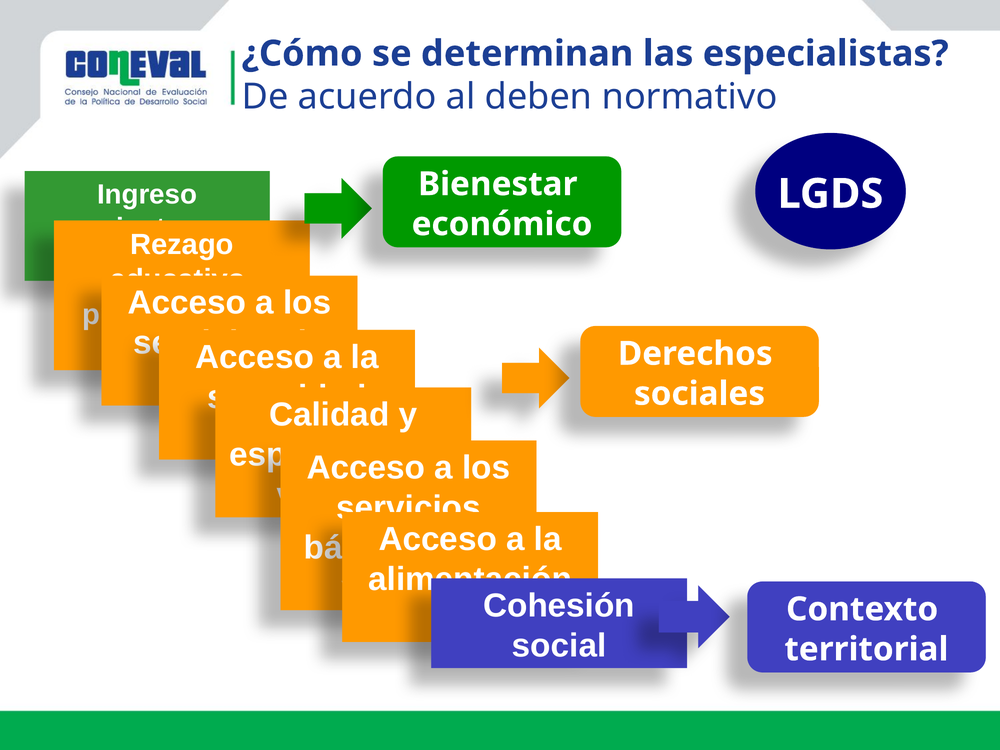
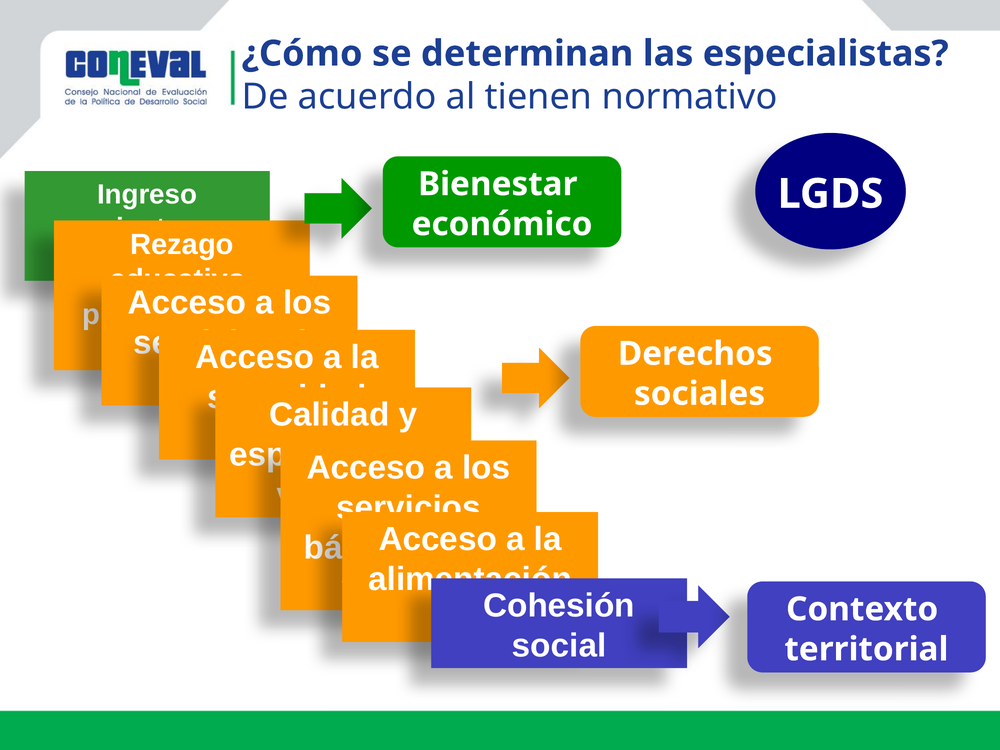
deben: deben -> tienen
